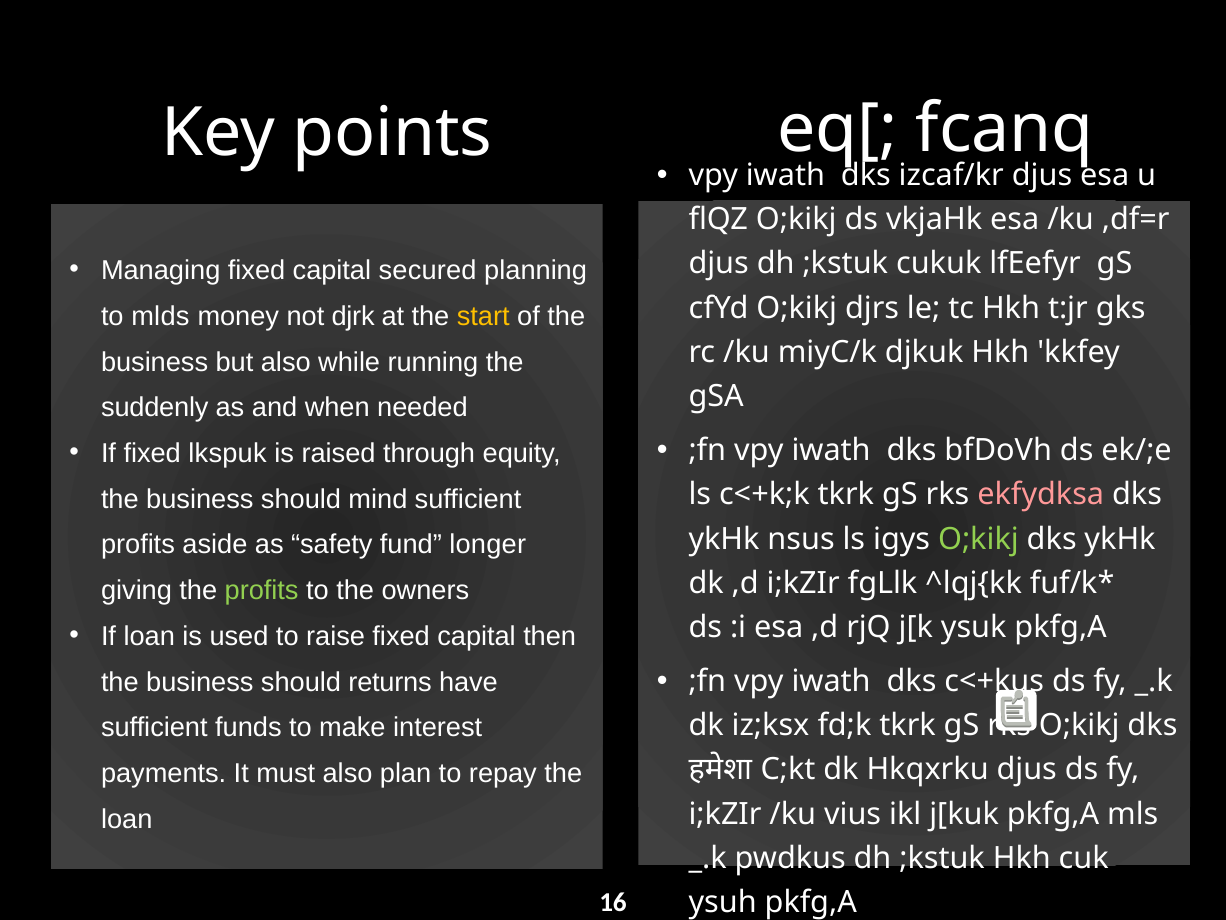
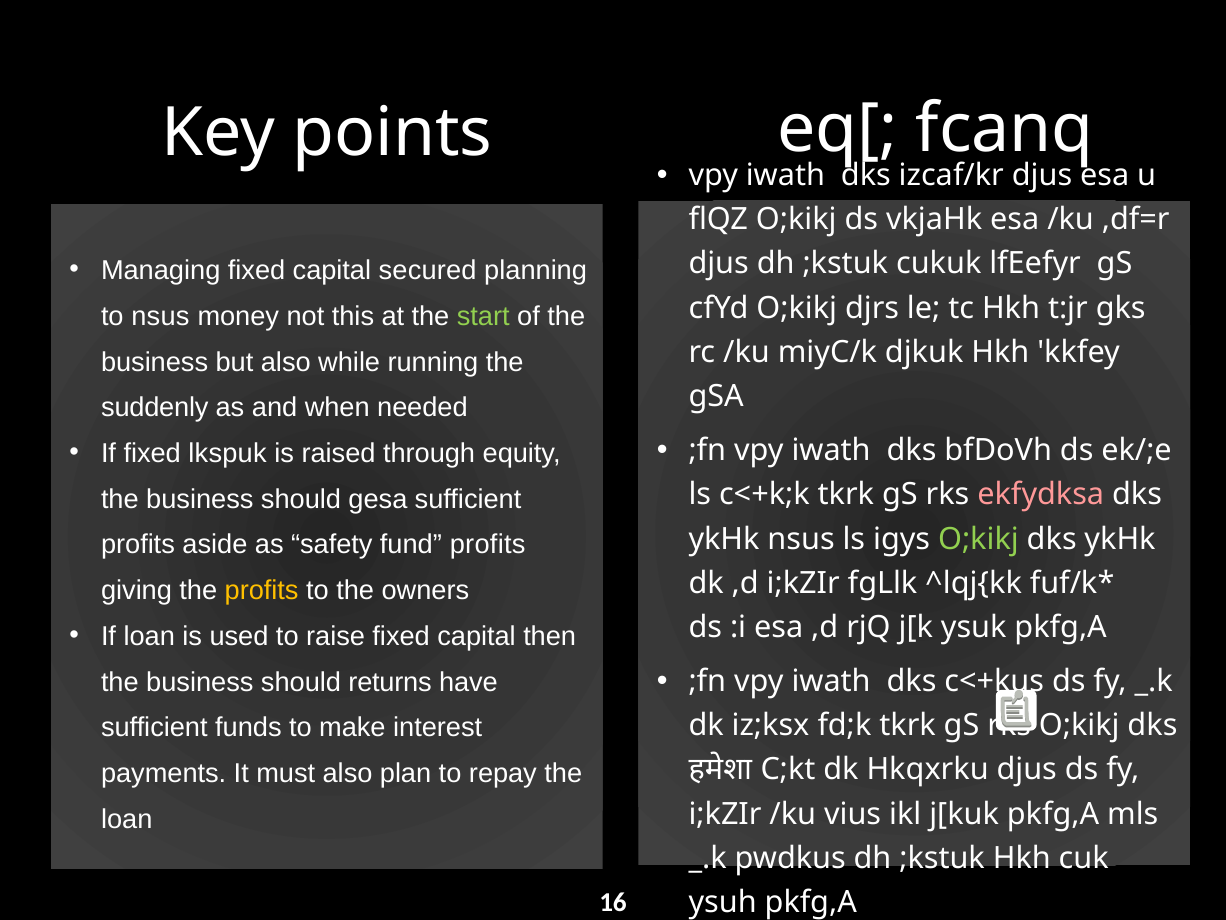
to mlds: mlds -> nsus
djrk: djrk -> this
start colour: yellow -> light green
mind: mind -> gesa
fund longer: longer -> profits
profits at (262, 590) colour: light green -> yellow
